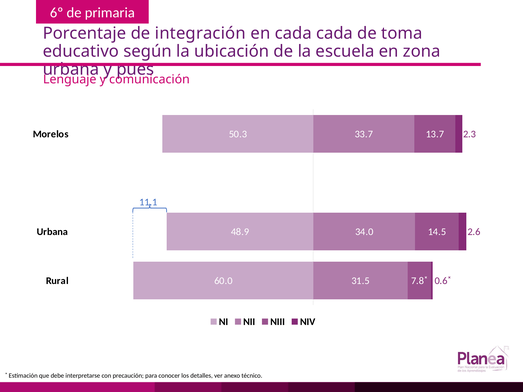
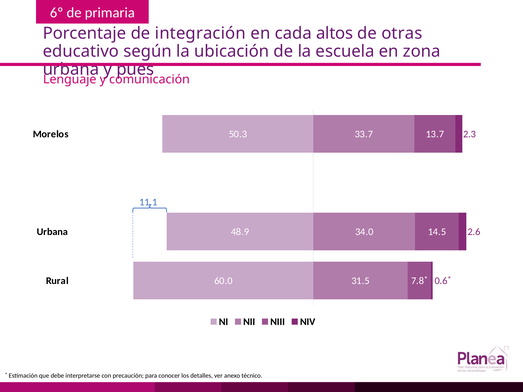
cada cada: cada -> altos
toma: toma -> otras
